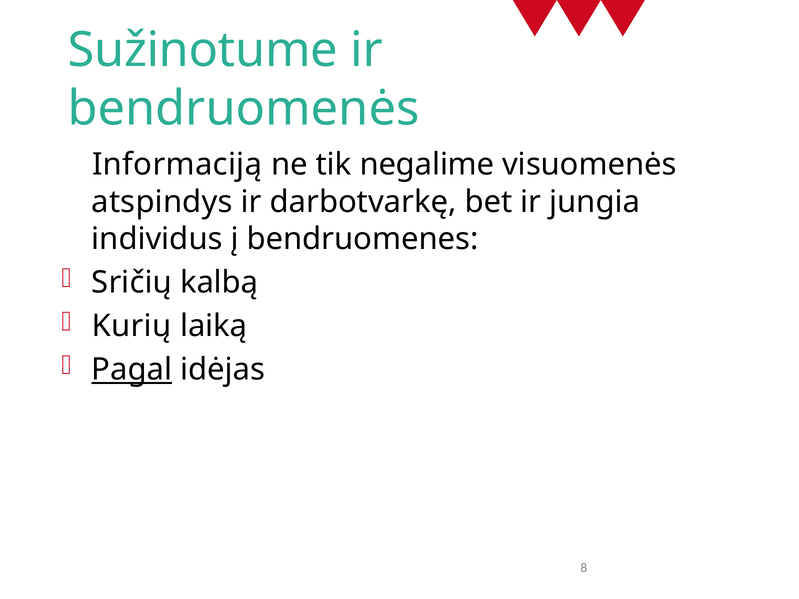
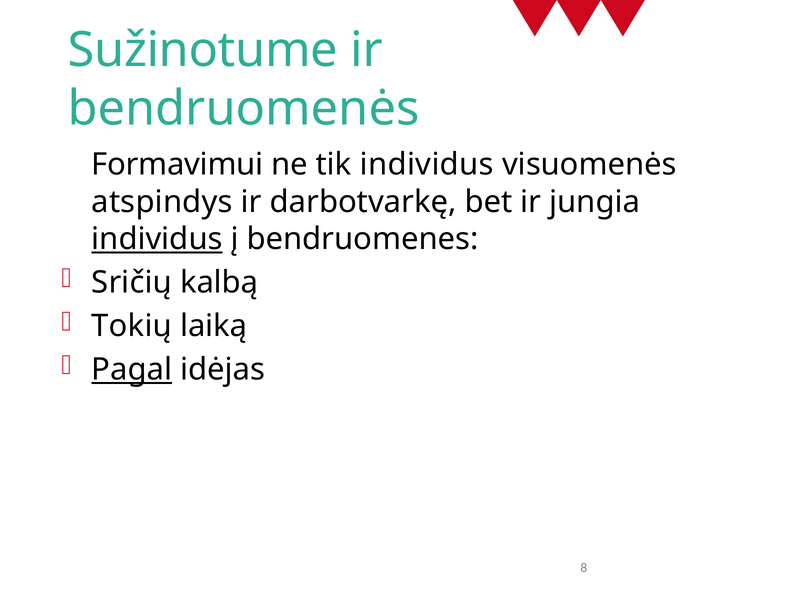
Informaciją: Informaciją -> Formavimui
tik negalime: negalime -> individus
individus at (157, 239) underline: none -> present
Kurių: Kurių -> Tokių
